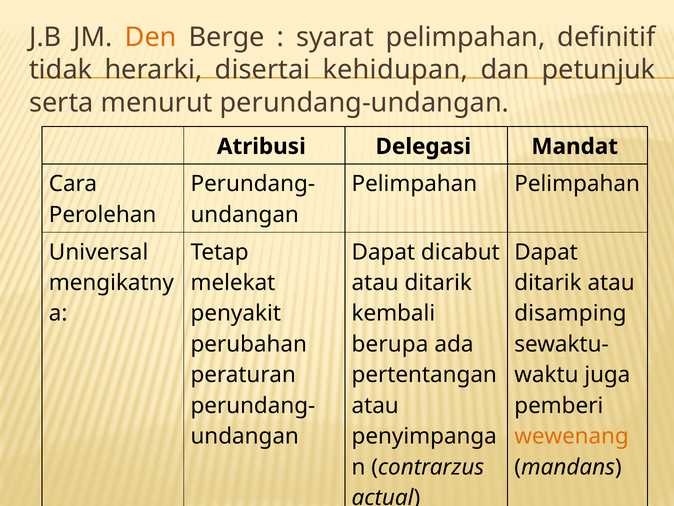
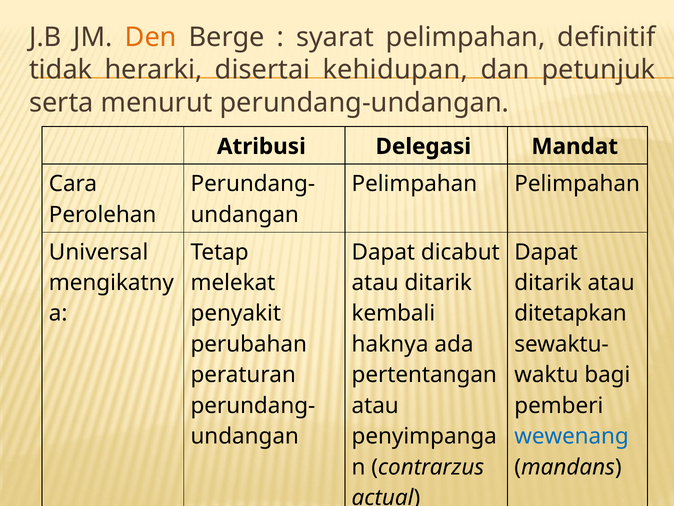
disamping: disamping -> ditetapkan
berupa: berupa -> haknya
juga: juga -> bagi
wewenang colour: orange -> blue
